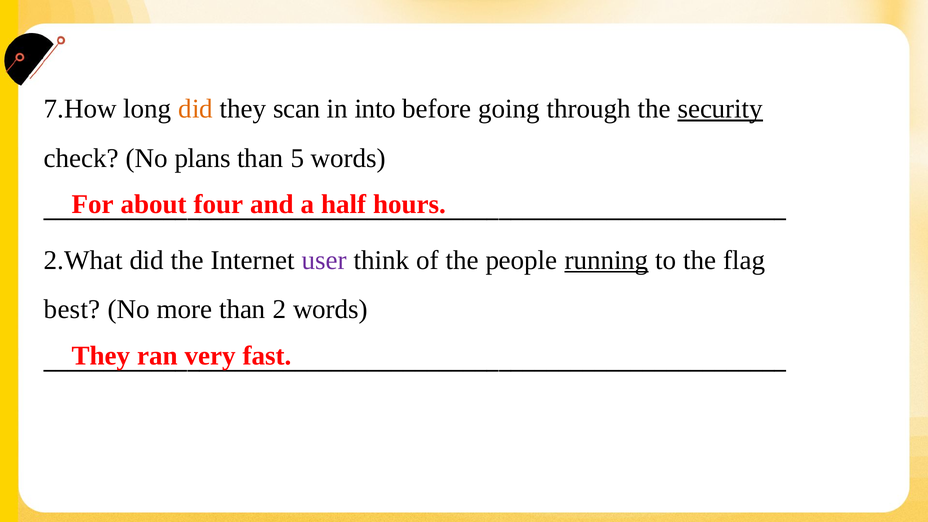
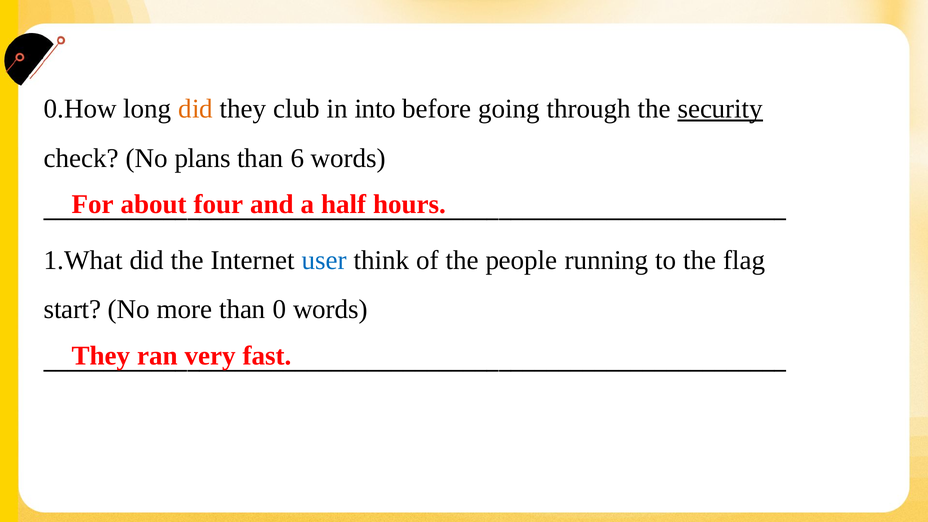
7.How: 7.How -> 0.How
scan: scan -> club
5: 5 -> 6
2.What: 2.What -> 1.What
user colour: purple -> blue
running underline: present -> none
best: best -> start
2: 2 -> 0
